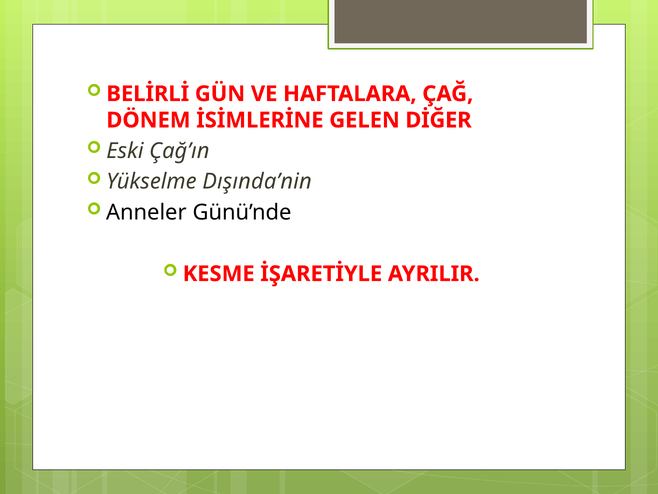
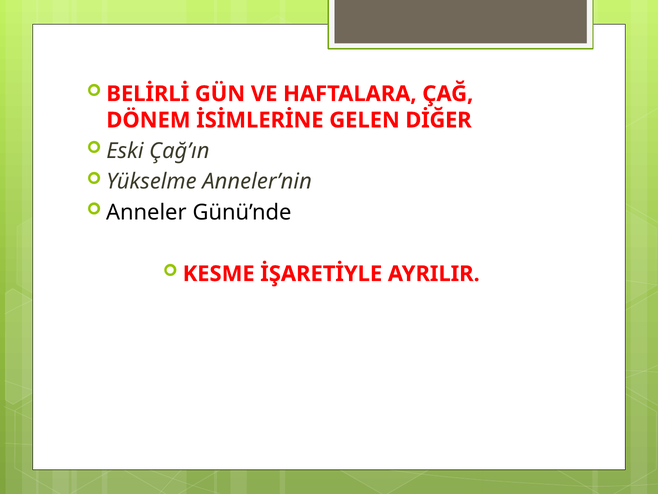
Dışında’nin: Dışında’nin -> Anneler’nin
